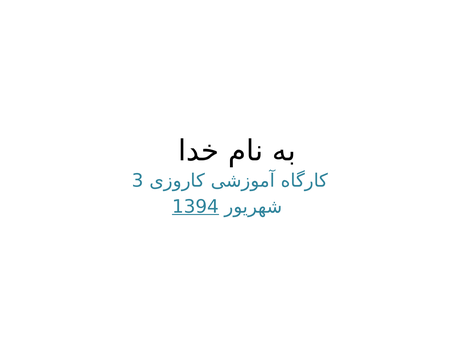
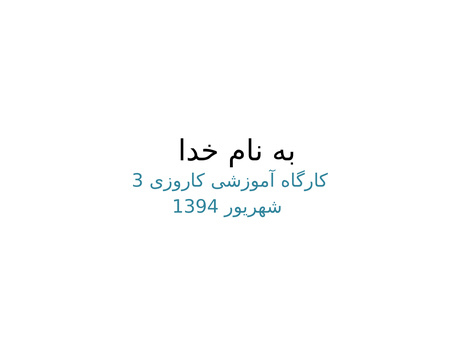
1394 underline: present -> none
